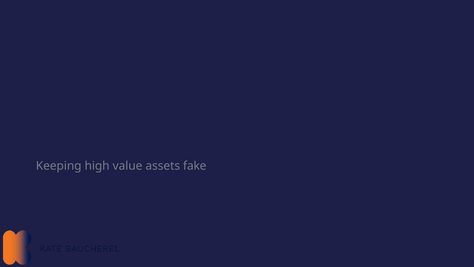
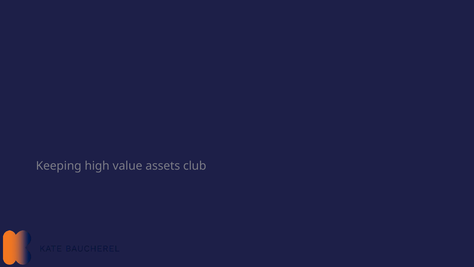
fake: fake -> club
